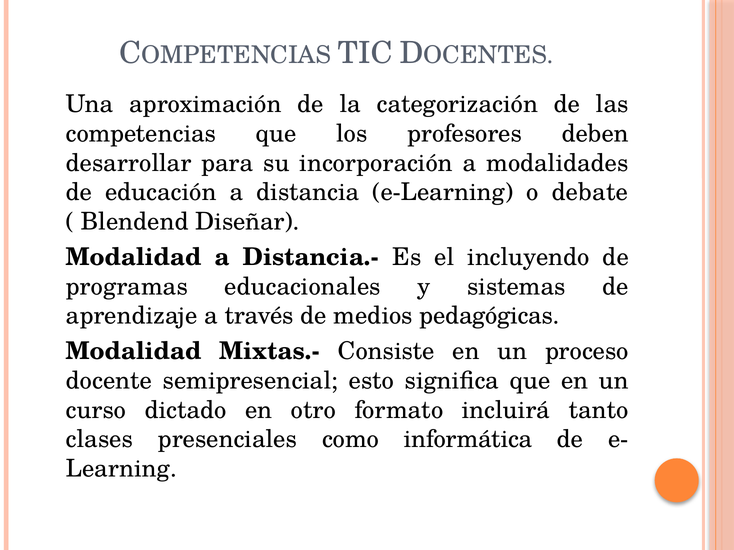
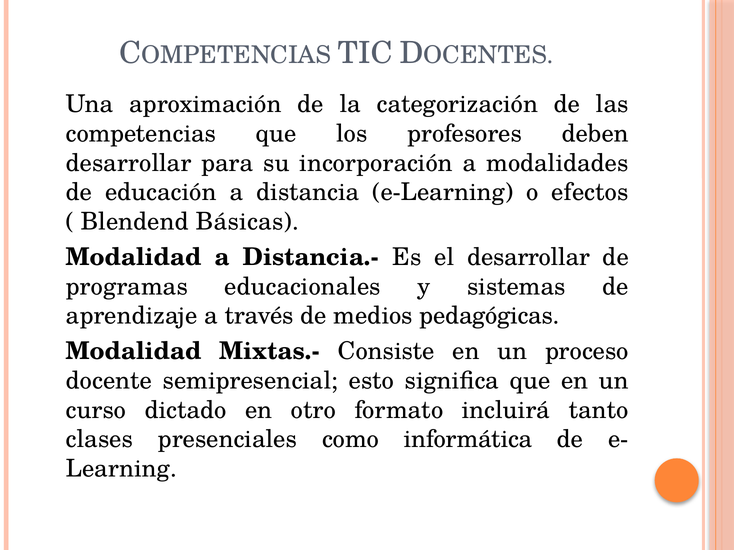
debate: debate -> efectos
Diseñar: Diseñar -> Básicas
el incluyendo: incluyendo -> desarrollar
